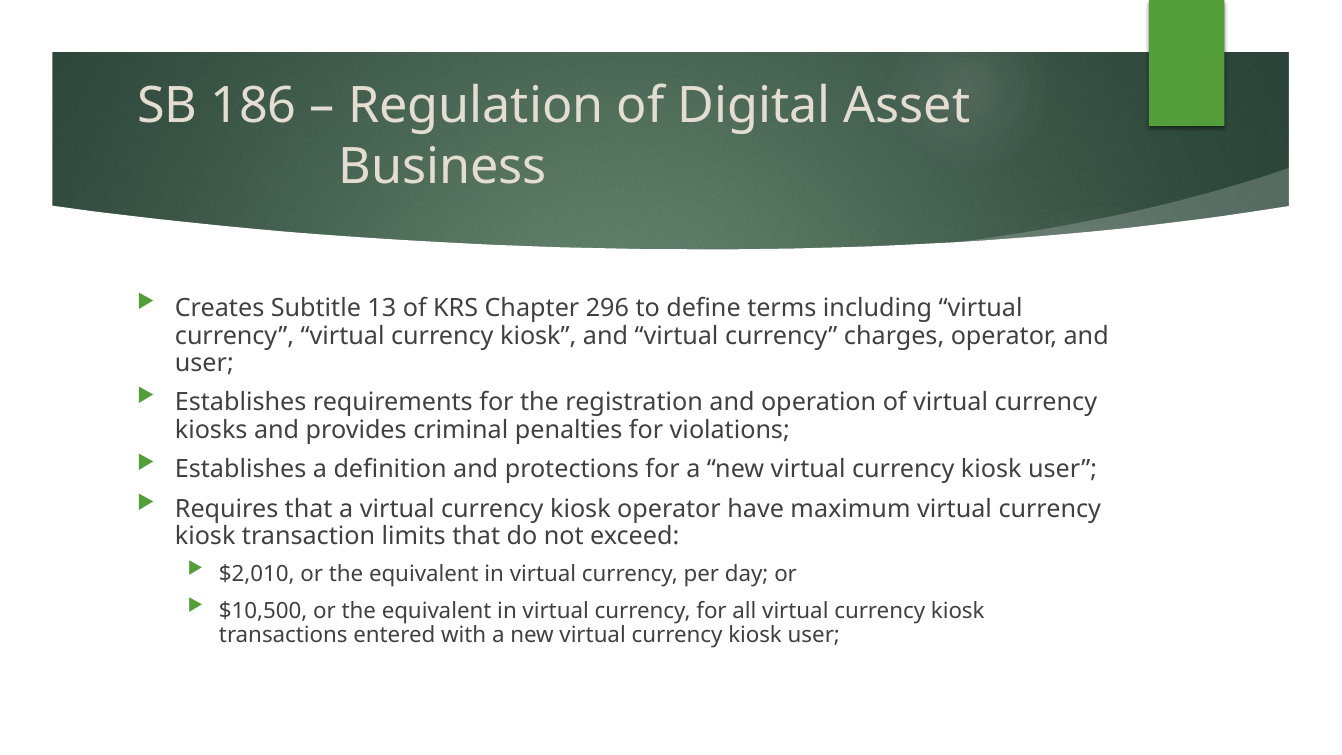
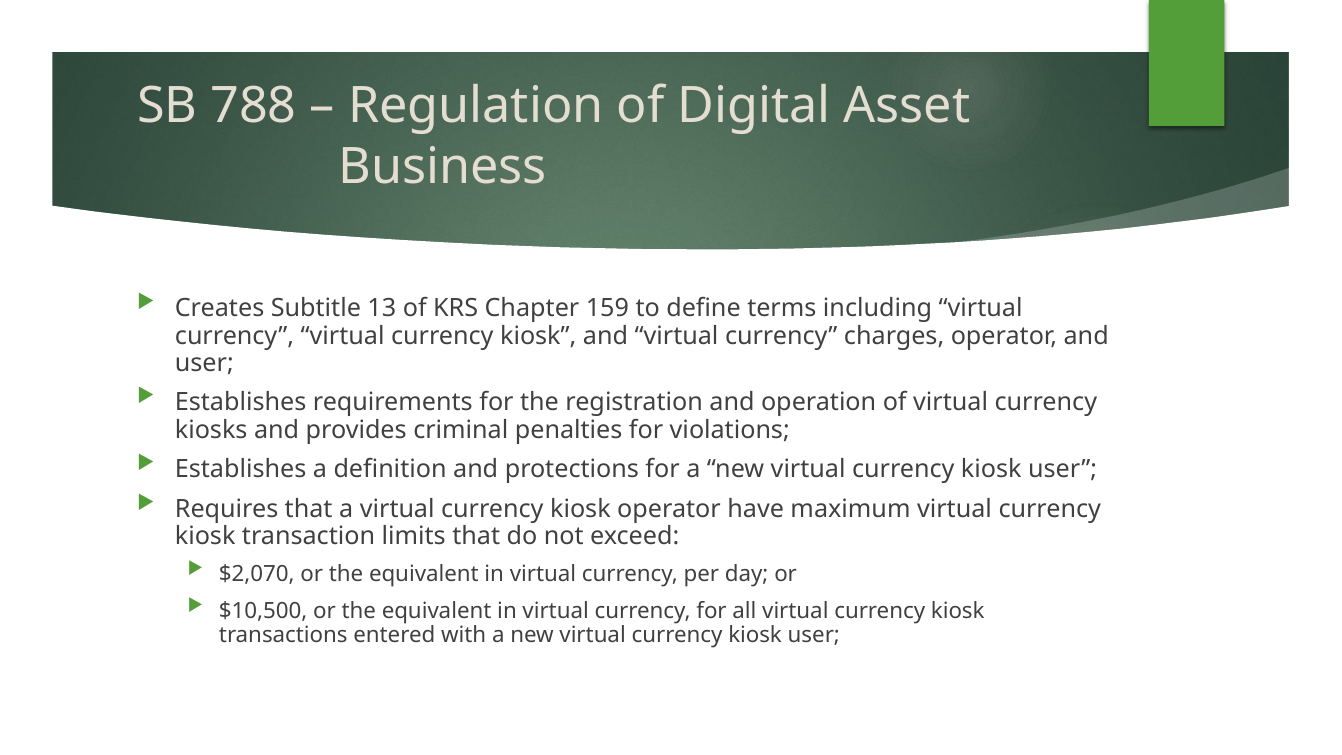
186: 186 -> 788
296: 296 -> 159
$2,010: $2,010 -> $2,070
